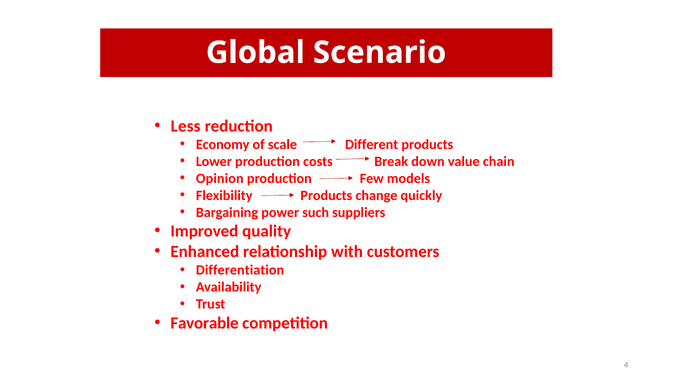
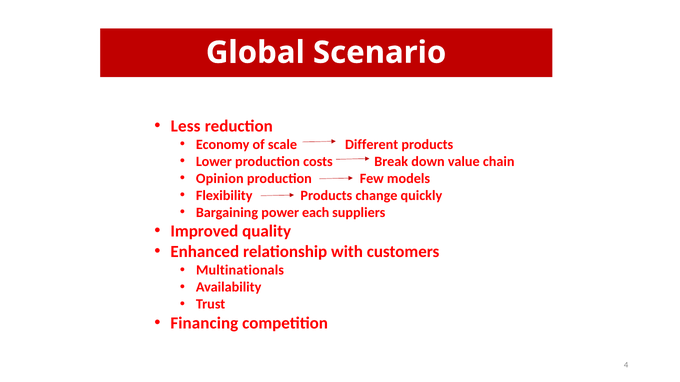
such: such -> each
Differentiation: Differentiation -> Multinationals
Favorable: Favorable -> Financing
